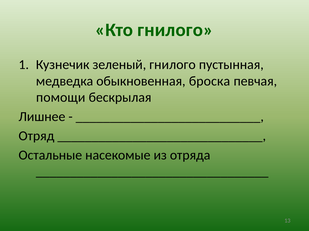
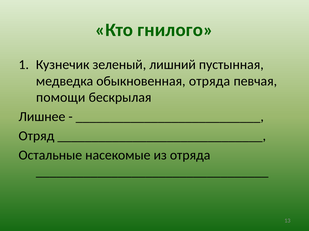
зеленый гнилого: гнилого -> лишний
обыкновенная броска: броска -> отряда
